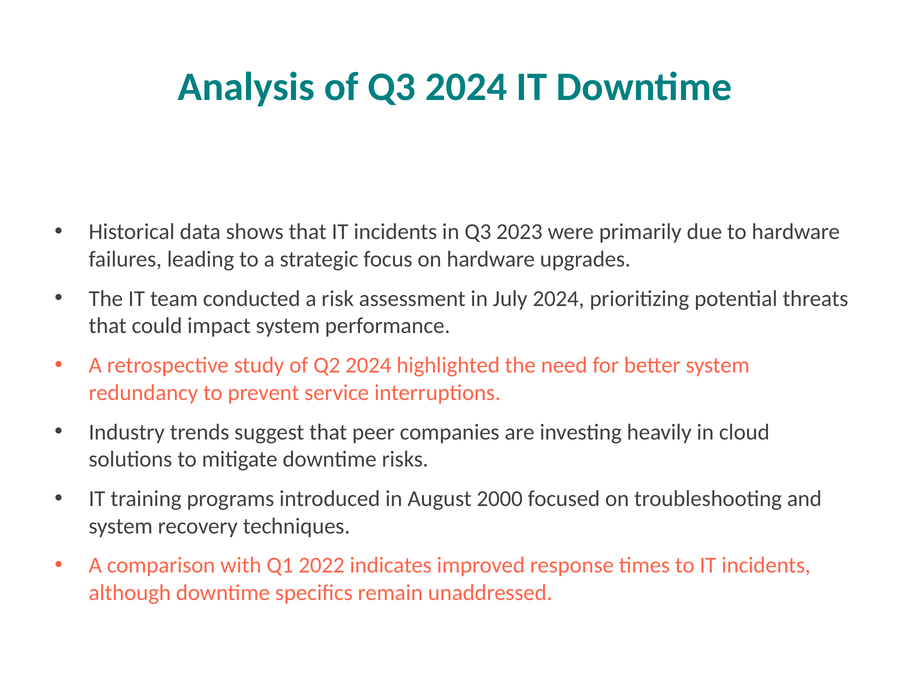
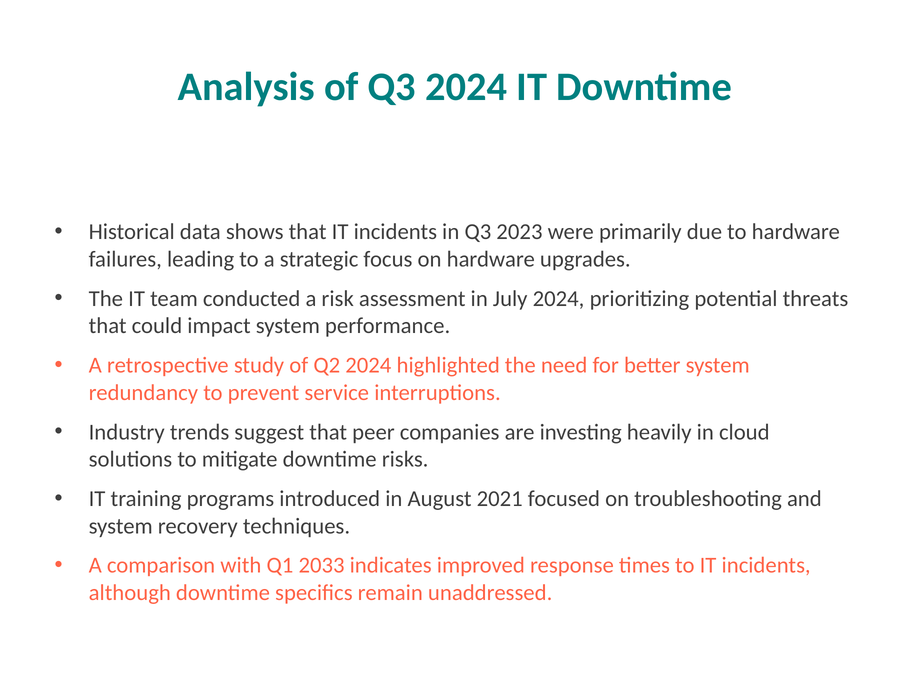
2000: 2000 -> 2021
2022: 2022 -> 2033
